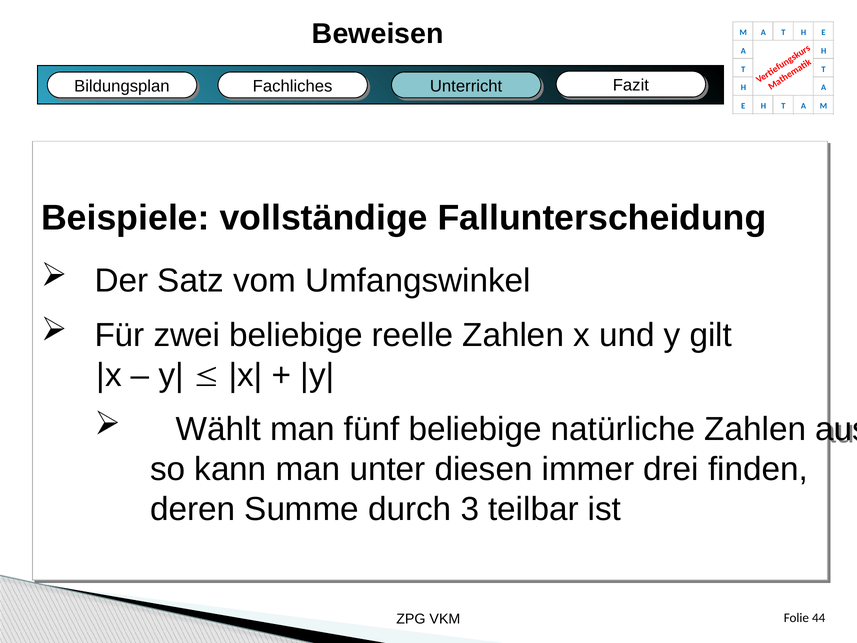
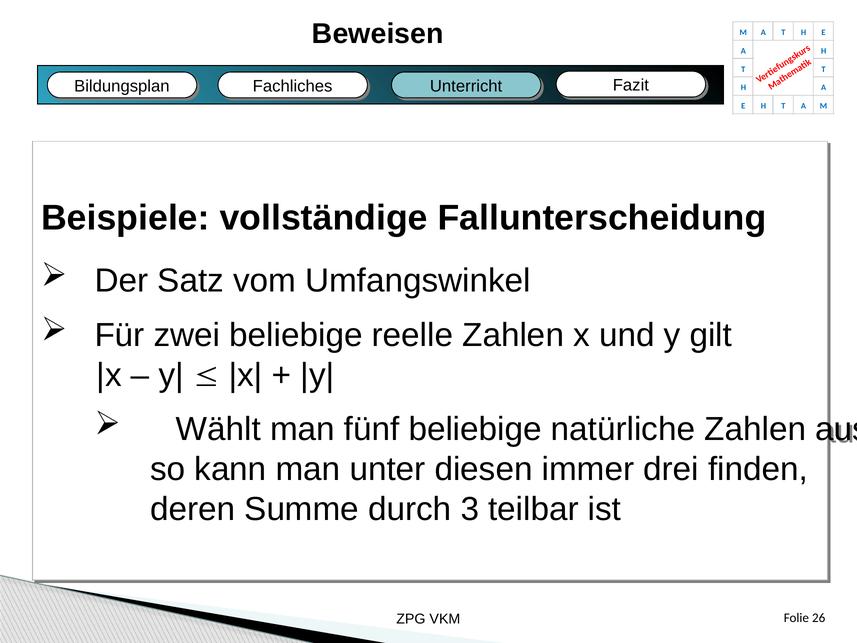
44: 44 -> 26
